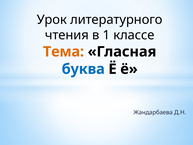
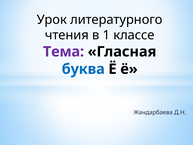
Тема colour: orange -> purple
